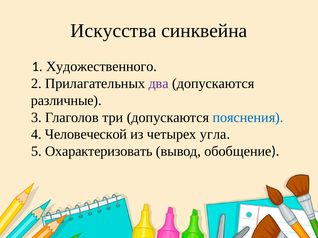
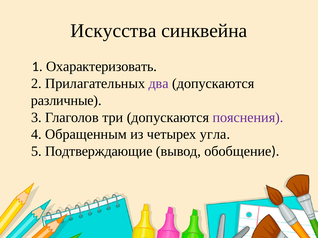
Художественного: Художественного -> Охарактеризовать
пояснения colour: blue -> purple
Человеческой: Человеческой -> Обращенным
Охарактеризовать: Охарактеризовать -> Подтверждающие
